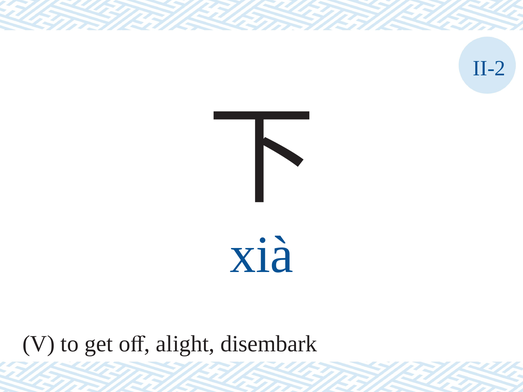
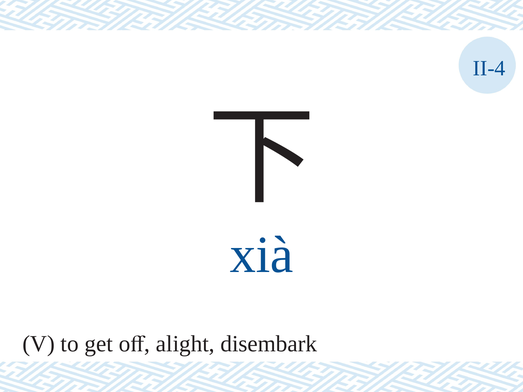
II-2: II-2 -> II-4
